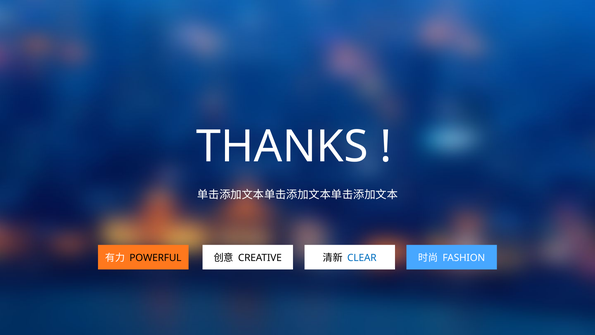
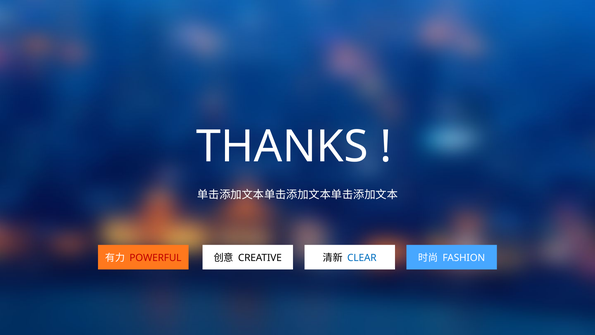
POWERFUL colour: black -> red
